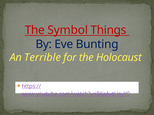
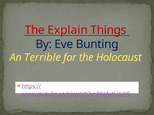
Symbol: Symbol -> Explain
